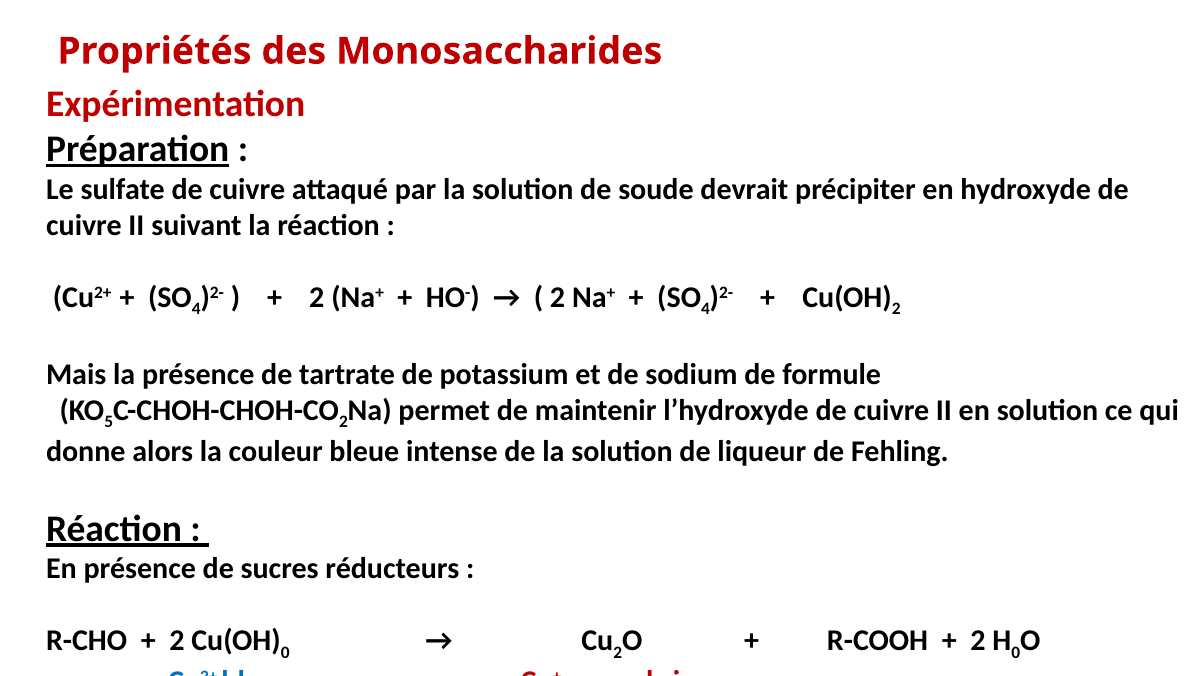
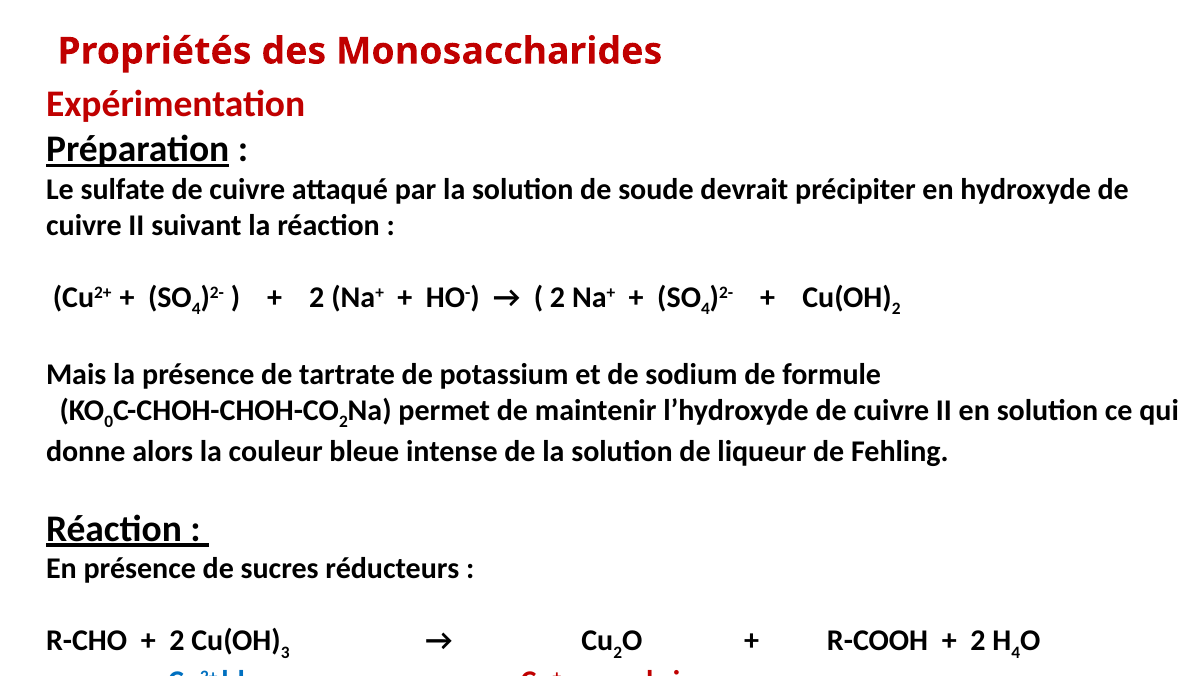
5: 5 -> 0
0 at (285, 652): 0 -> 3
0 at (1016, 652): 0 -> 4
